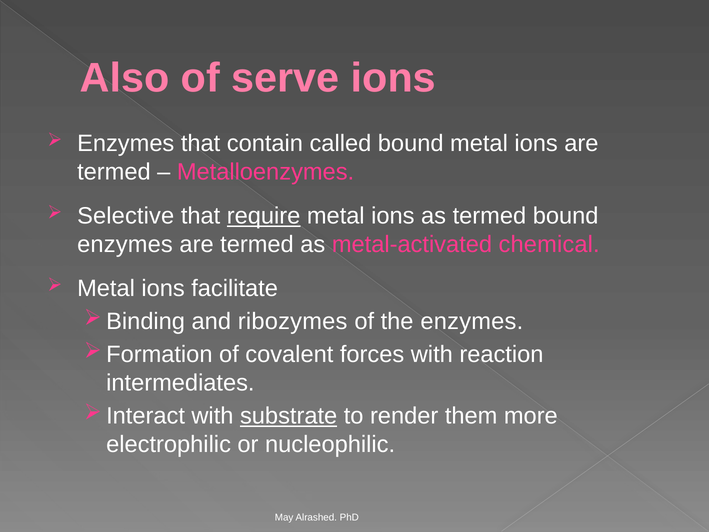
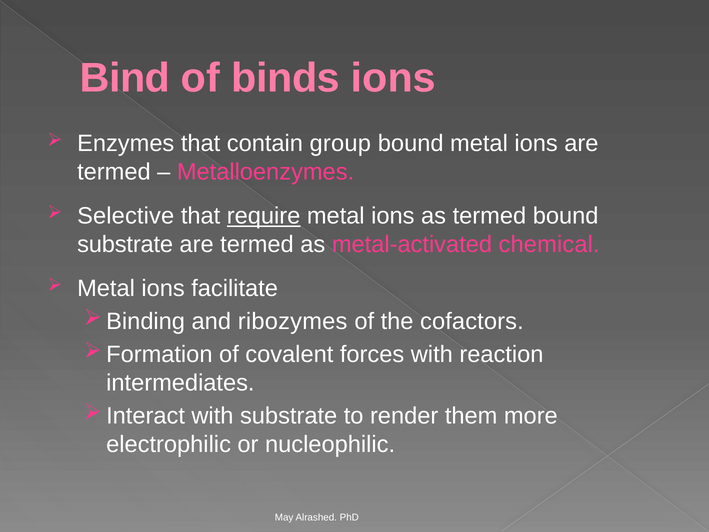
Also: Also -> Bind
serve: serve -> binds
called: called -> group
enzymes at (125, 244): enzymes -> substrate
the enzymes: enzymes -> cofactors
substrate at (289, 416) underline: present -> none
